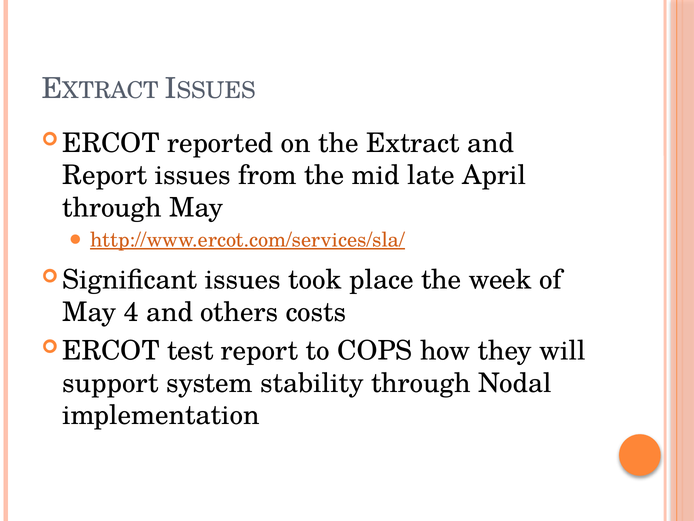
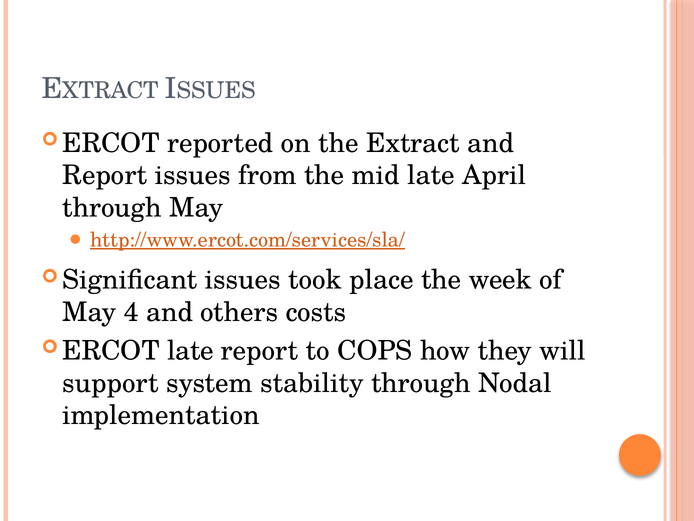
test at (190, 350): test -> late
